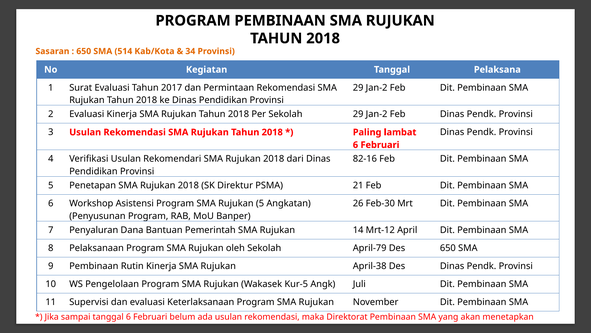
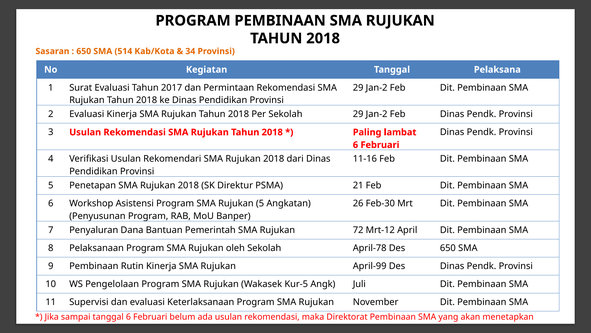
82-16: 82-16 -> 11-16
14: 14 -> 72
April-79: April-79 -> April-78
April-38: April-38 -> April-99
